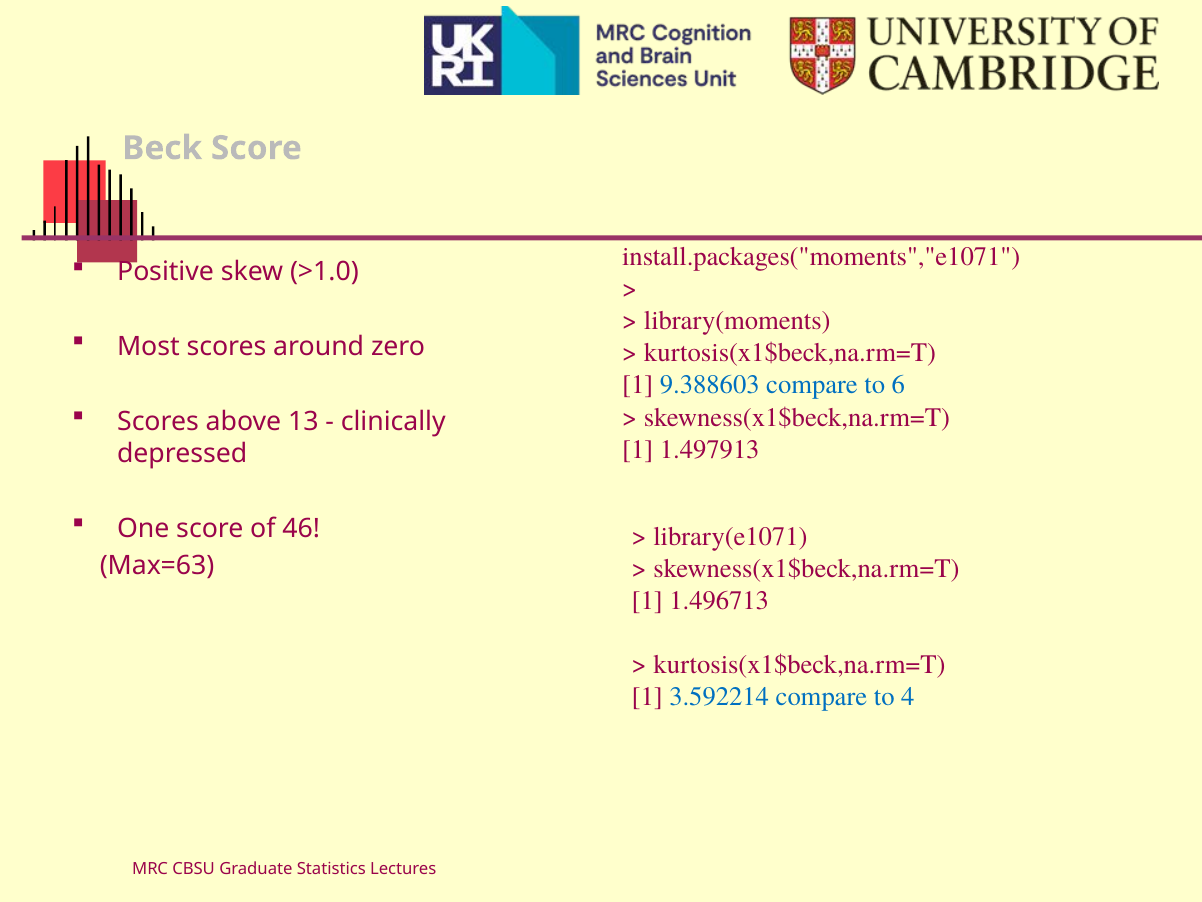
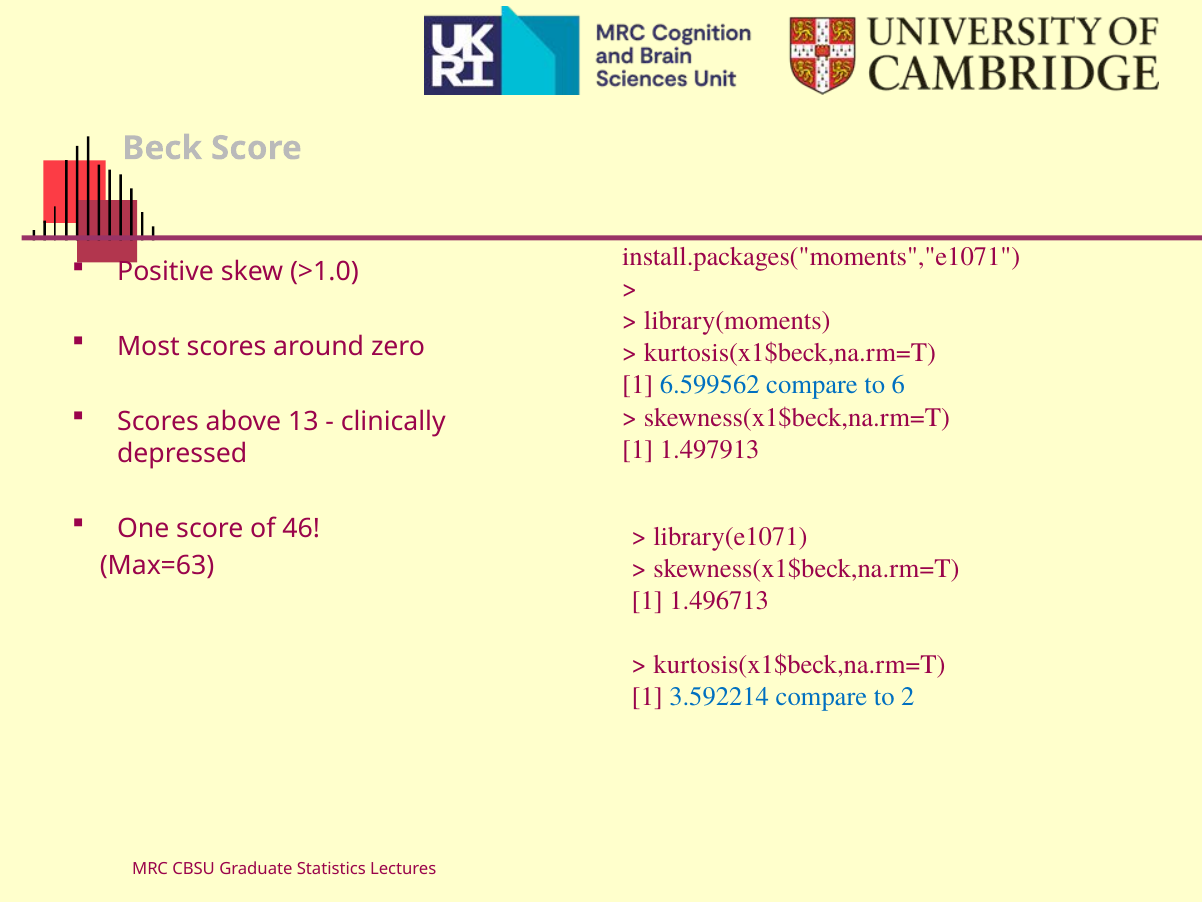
9.388603: 9.388603 -> 6.599562
4: 4 -> 2
